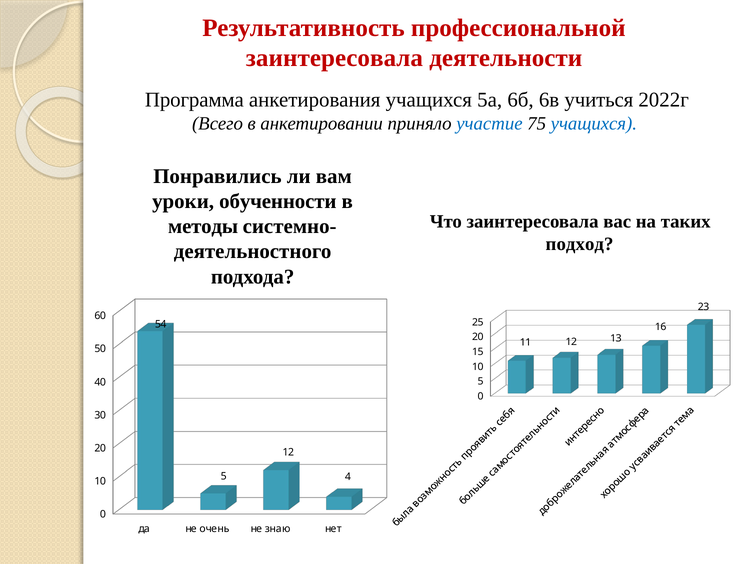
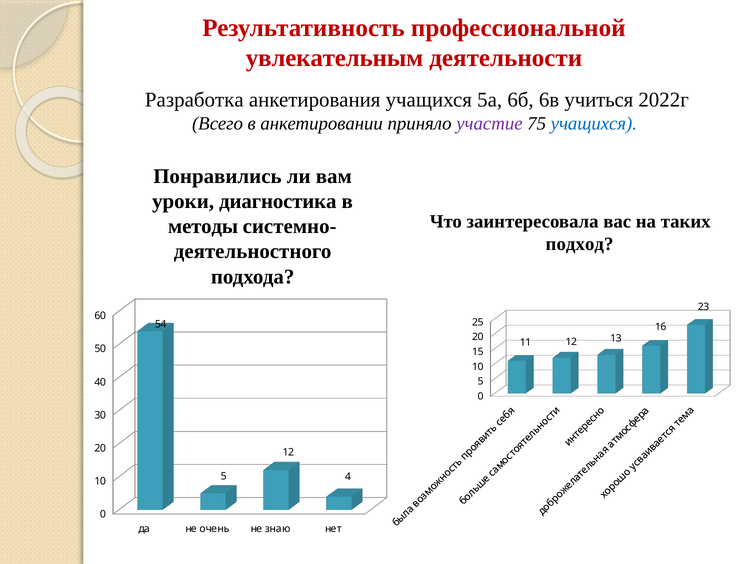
заинтересовала at (334, 58): заинтересовала -> увлекательным
Программа: Программа -> Разработка
участие colour: blue -> purple
обученности: обученности -> диагностика
